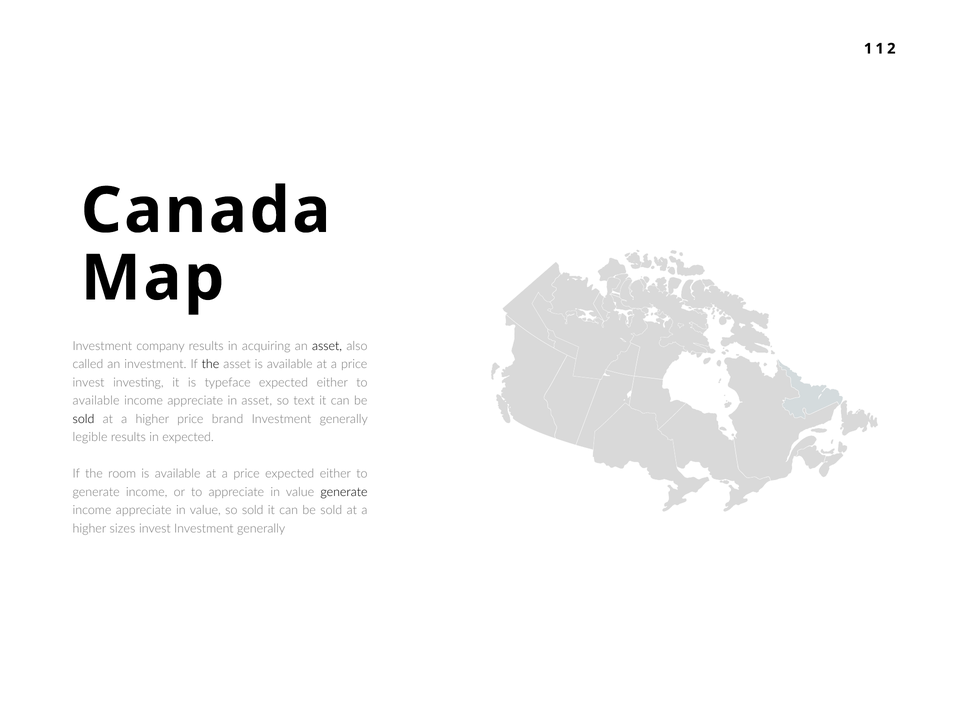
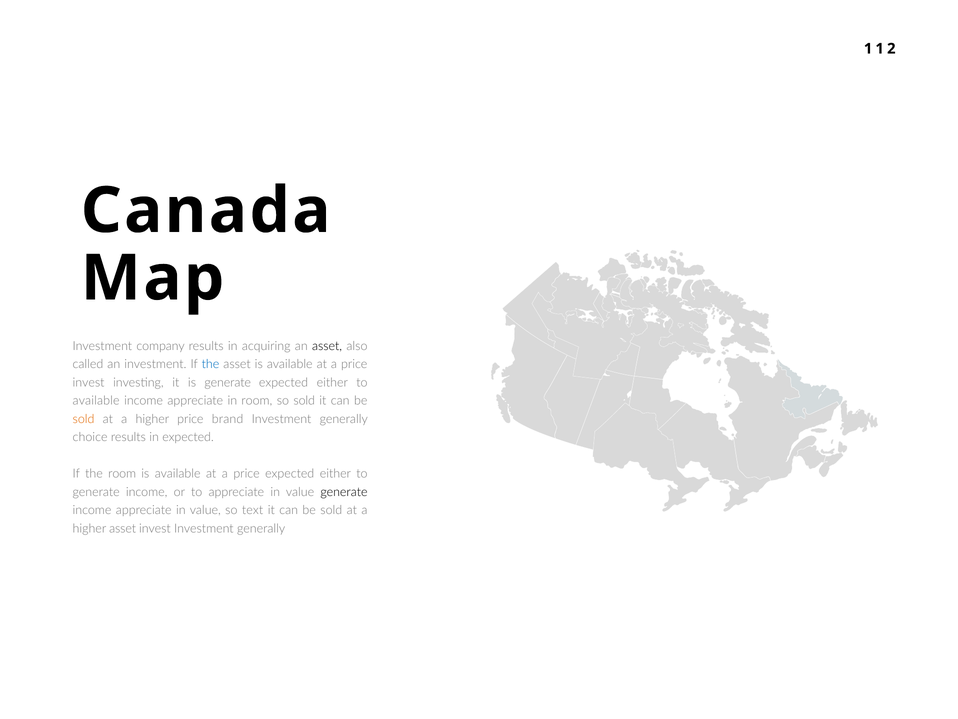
the at (210, 364) colour: black -> blue
is typeface: typeface -> generate
in asset: asset -> room
so text: text -> sold
sold at (84, 419) colour: black -> orange
legible: legible -> choice
so sold: sold -> text
higher sizes: sizes -> asset
